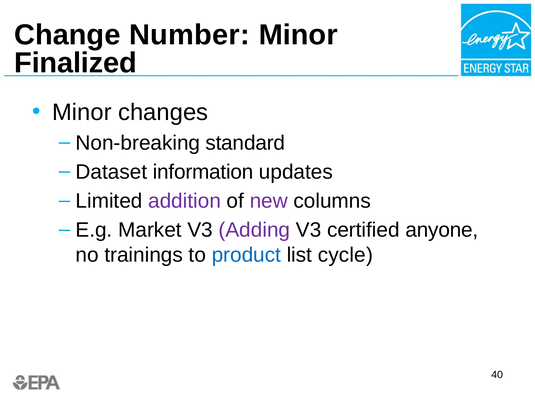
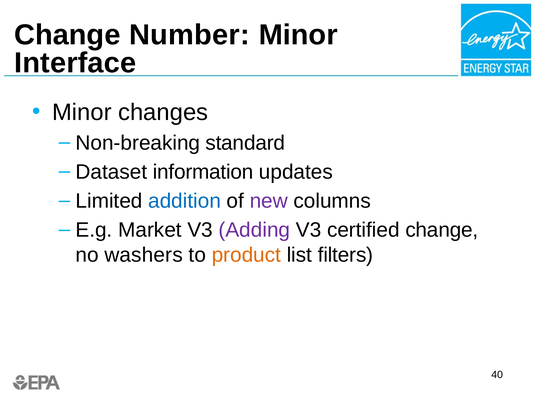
Finalized: Finalized -> Interface
addition colour: purple -> blue
certified anyone: anyone -> change
trainings: trainings -> washers
product colour: blue -> orange
cycle: cycle -> filters
